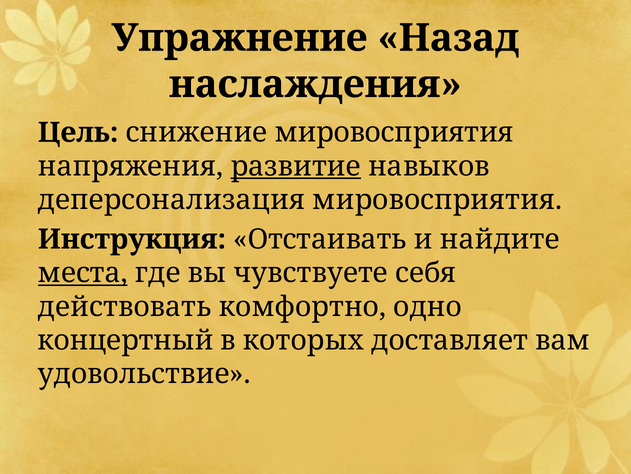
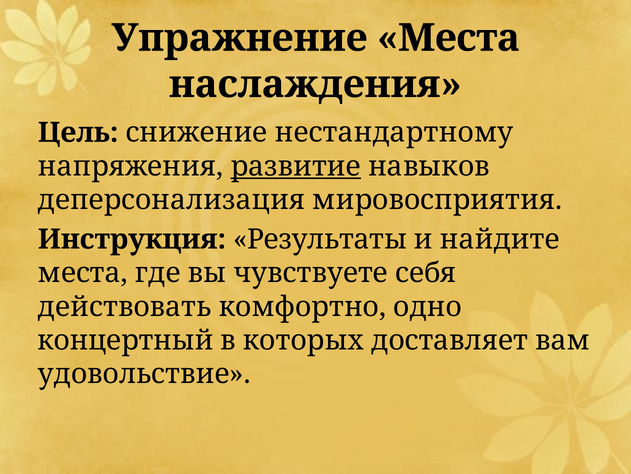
Упражнение Назад: Назад -> Места
снижение мировосприятия: мировосприятия -> нестандартному
Отстаивать: Отстаивать -> Результаты
места at (83, 273) underline: present -> none
